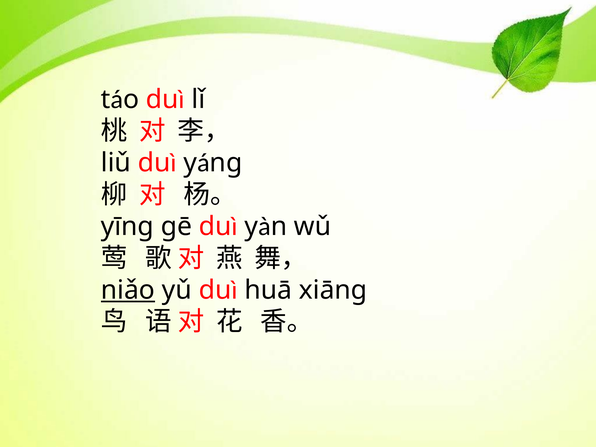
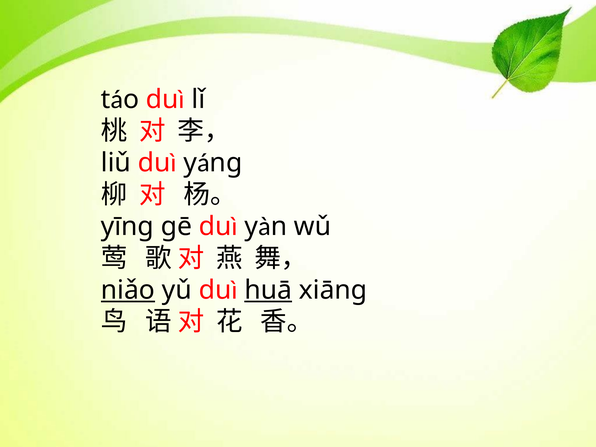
huā underline: none -> present
